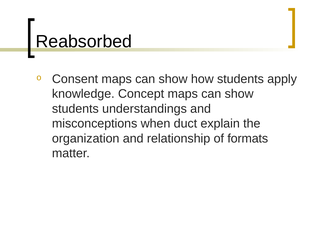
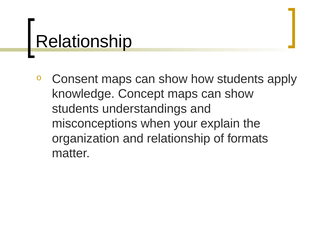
Reabsorbed at (84, 42): Reabsorbed -> Relationship
duct: duct -> your
